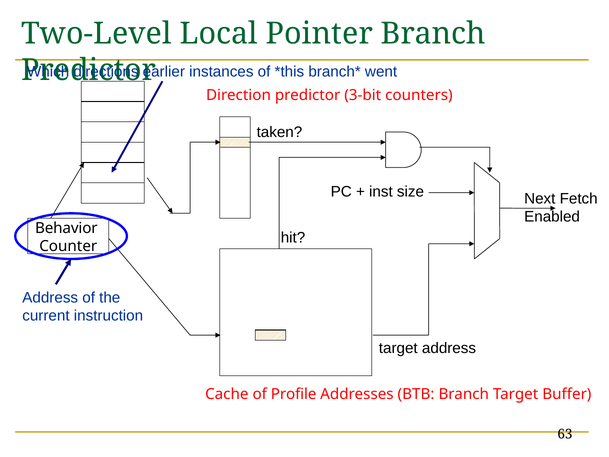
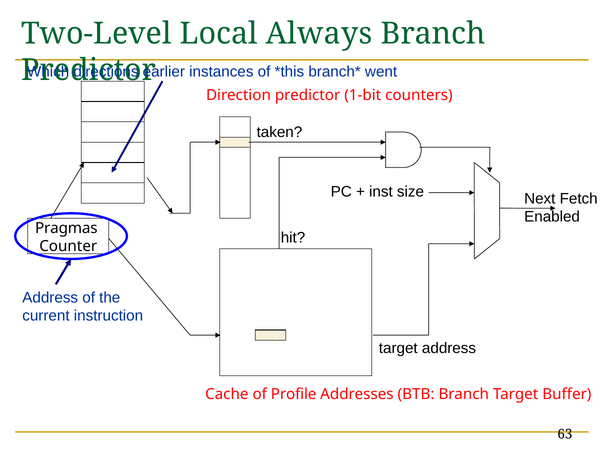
Pointer: Pointer -> Always
3-bit: 3-bit -> 1-bit
Behavior: Behavior -> Pragmas
